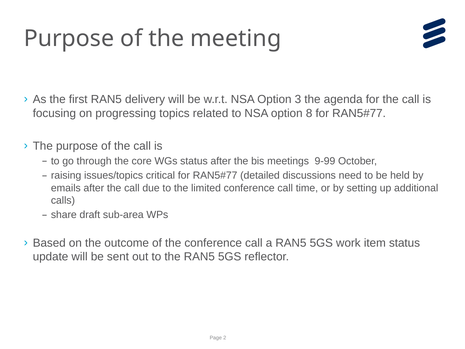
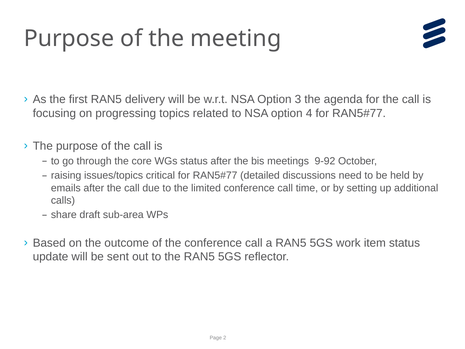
8: 8 -> 4
9-99: 9-99 -> 9-92
